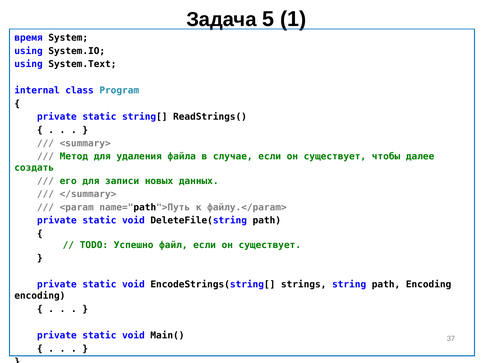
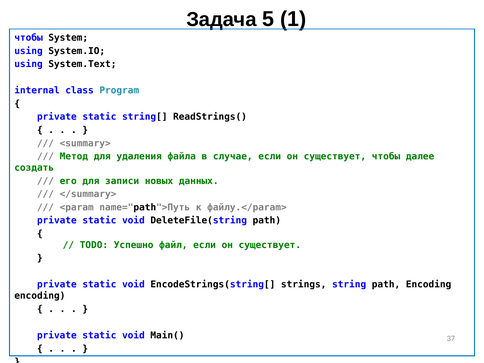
время at (29, 38): время -> чтобы
